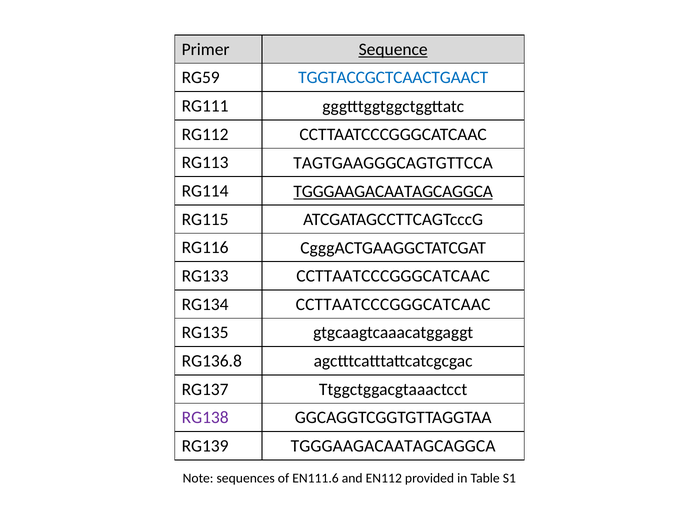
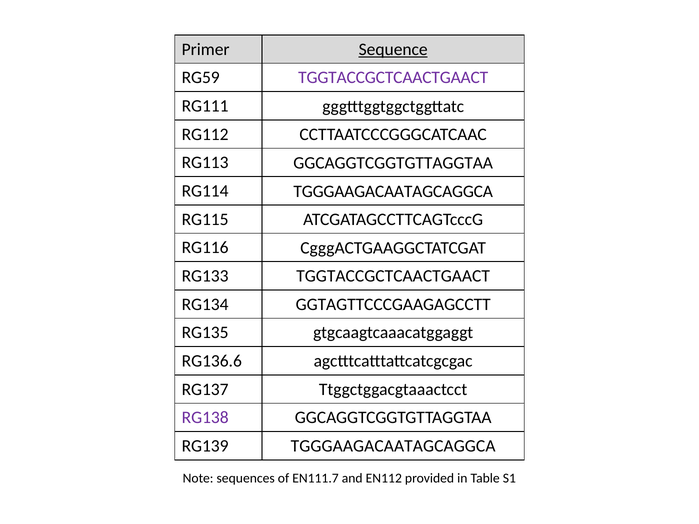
TGGTACCGCTCAACTGAACT at (393, 78) colour: blue -> purple
RG113 TAGTGAAGGGCAGTGTTCCA: TAGTGAAGGGCAGTGTTCCA -> GGCAGGTCGGTGTTAGGTAA
TGGGAAGACAATAGCAGGCA at (393, 191) underline: present -> none
RG133 CCTTAATCCCGGGCATCAAC: CCTTAATCCCGGGCATCAAC -> TGGTACCGCTCAACTGAACT
RG134 CCTTAATCCCGGGCATCAAC: CCTTAATCCCGGGCATCAAC -> GGTAGTTCCCGAAGAGCCTT
RG136.8: RG136.8 -> RG136.6
EN111.6: EN111.6 -> EN111.7
